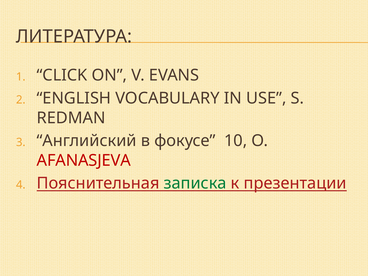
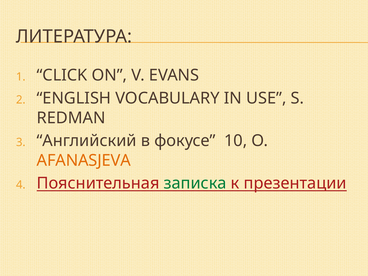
AFANASJEVA colour: red -> orange
